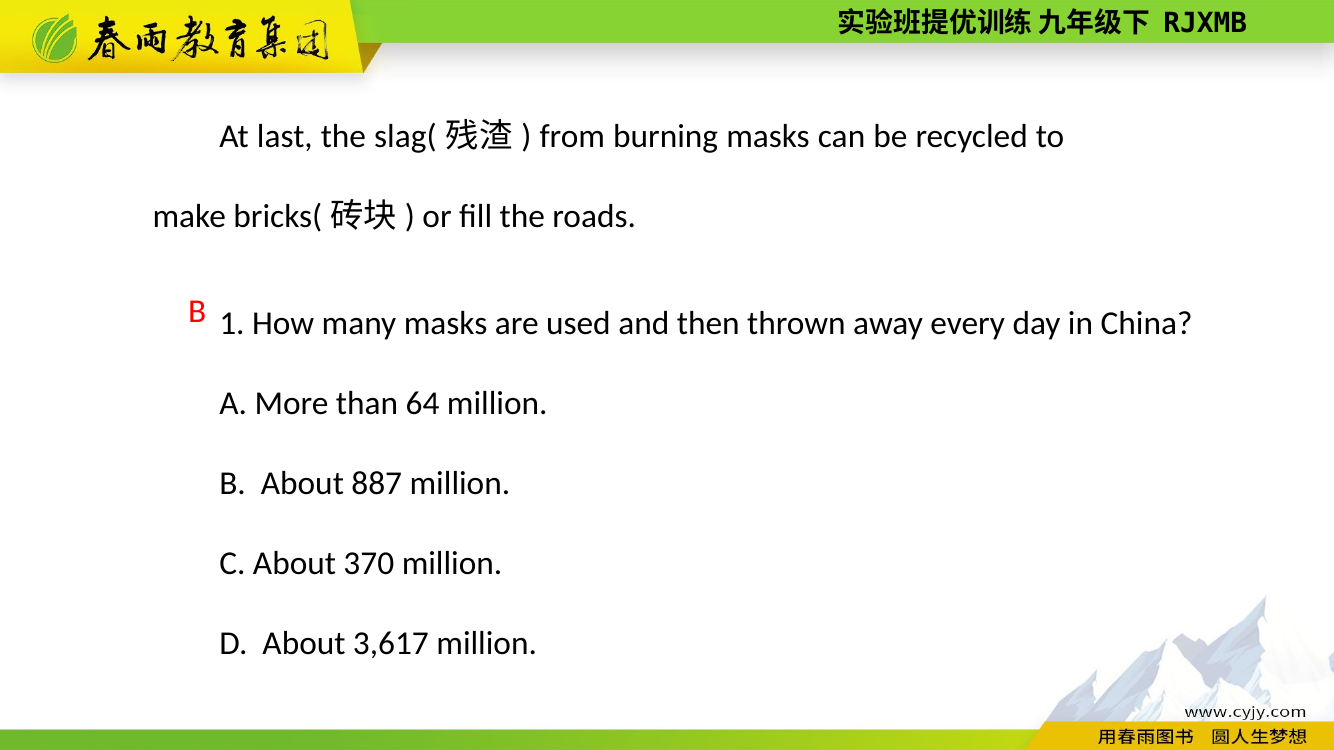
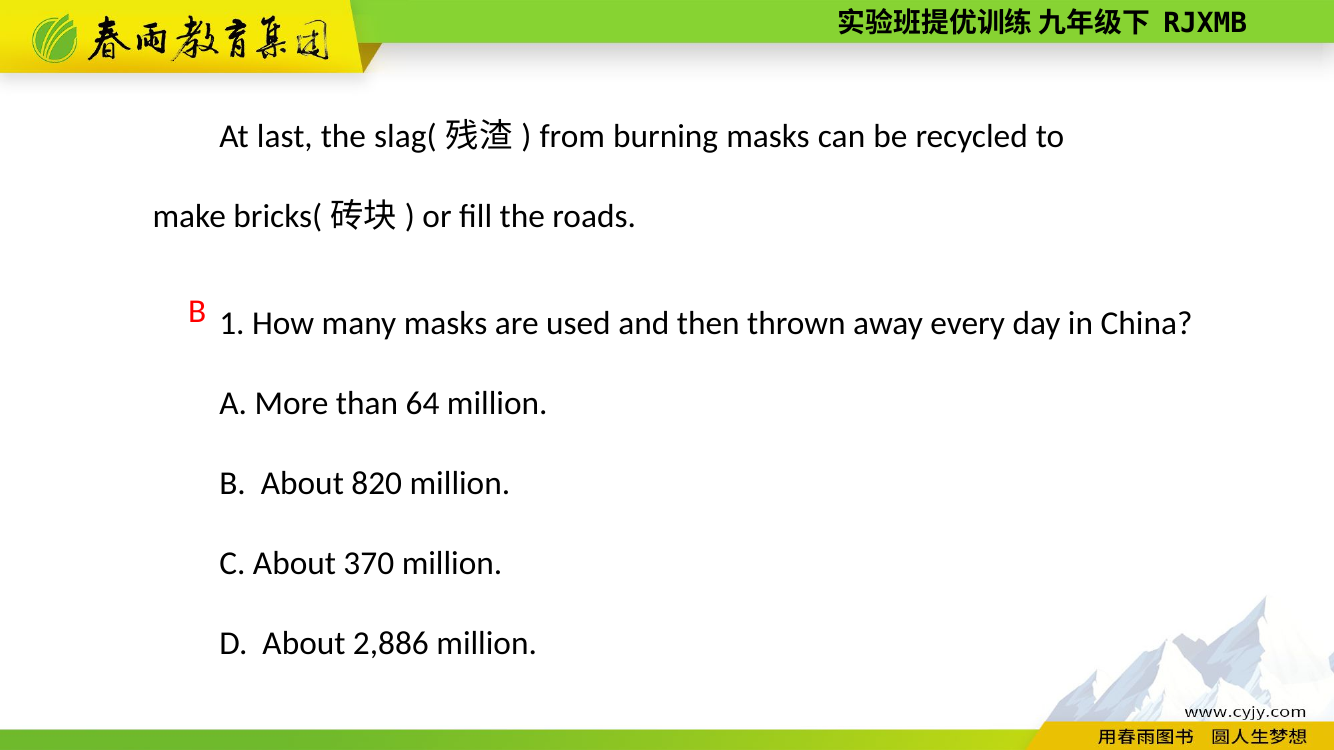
887: 887 -> 820
3,617: 3,617 -> 2,886
